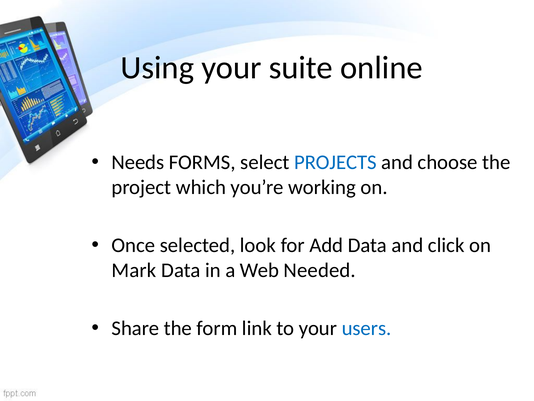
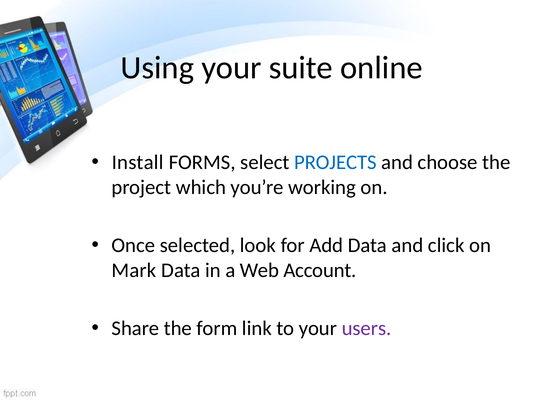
Needs: Needs -> Install
Needed: Needed -> Account
users colour: blue -> purple
